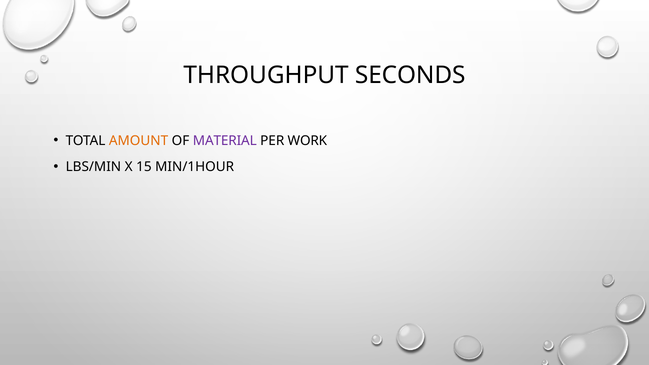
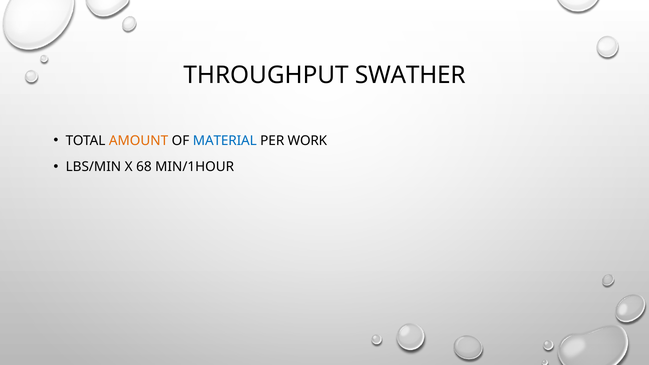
SECONDS: SECONDS -> SWATHER
MATERIAL colour: purple -> blue
15: 15 -> 68
